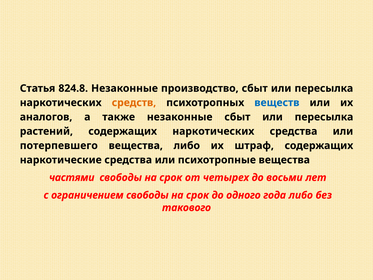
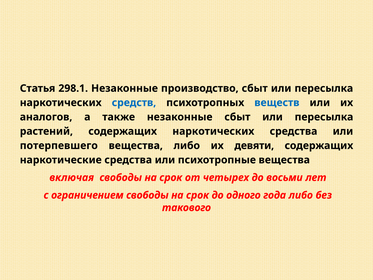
824.8: 824.8 -> 298.1
средств colour: orange -> blue
штраф: штраф -> девяти
частями: частями -> включая
